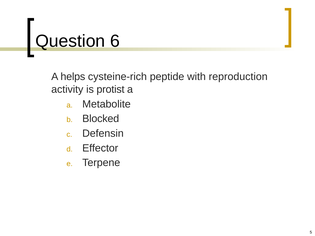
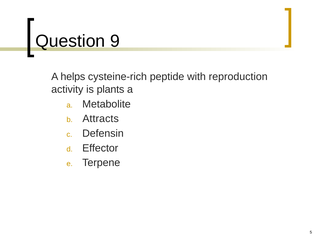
6: 6 -> 9
protist: protist -> plants
Blocked: Blocked -> Attracts
